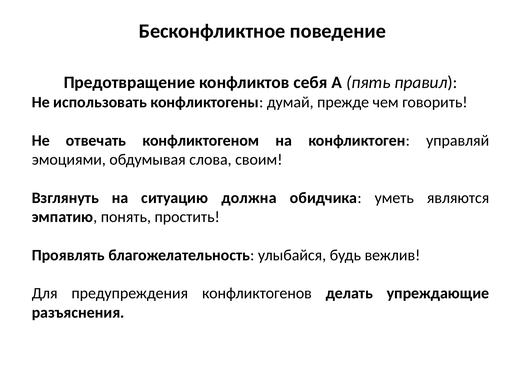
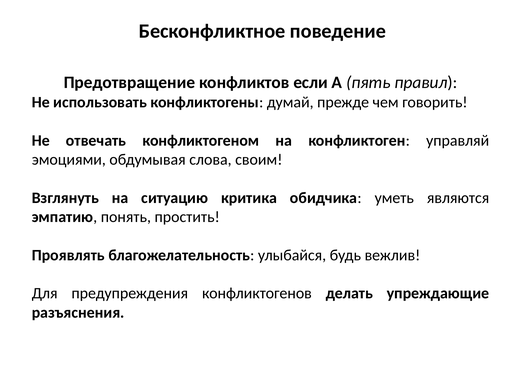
себя: себя -> если
должна: должна -> критика
